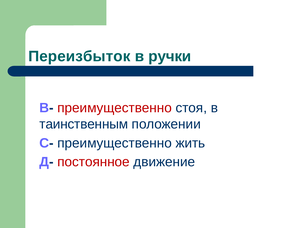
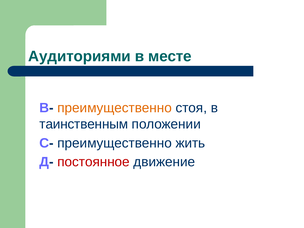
Переизбыток: Переизбыток -> Аудиториями
ручки: ручки -> месте
преимущественно at (115, 108) colour: red -> orange
